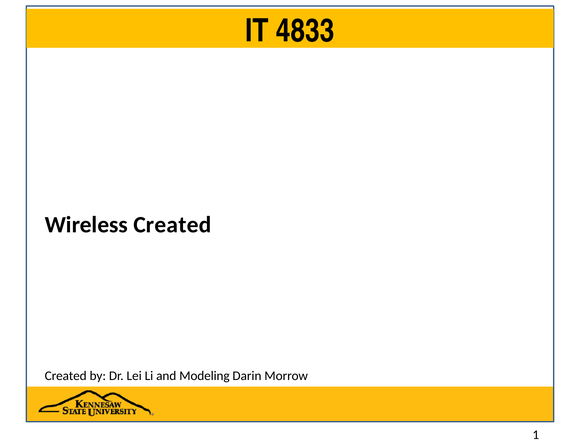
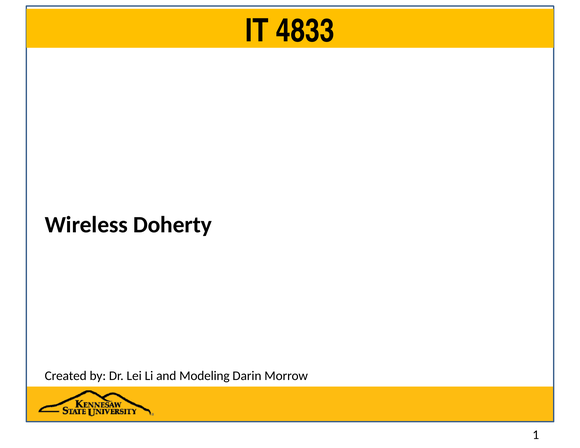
Wireless Created: Created -> Doherty
